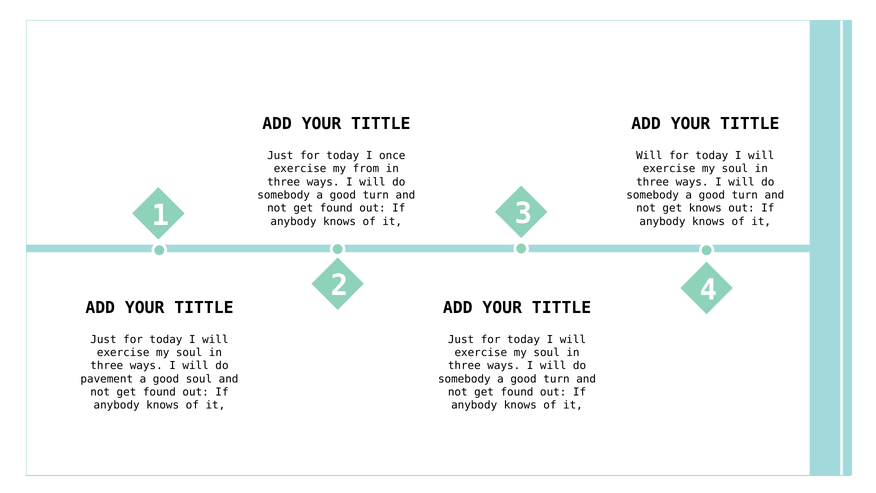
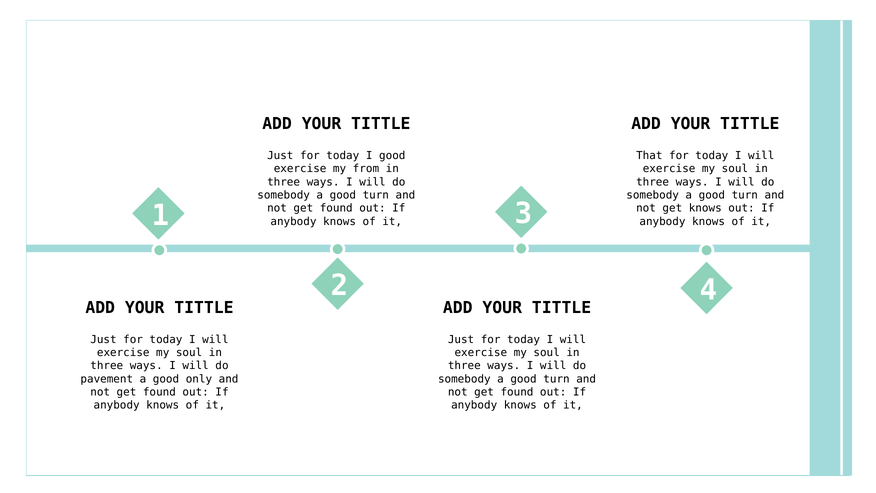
I once: once -> good
Will at (649, 156): Will -> That
good soul: soul -> only
